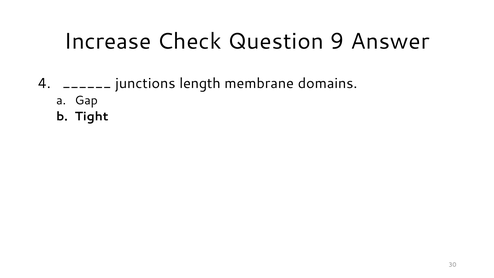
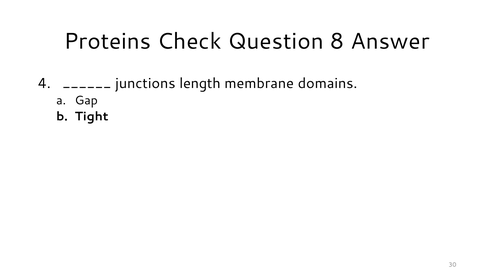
Increase: Increase -> Proteins
9: 9 -> 8
